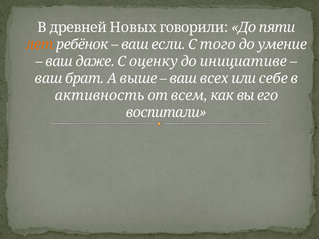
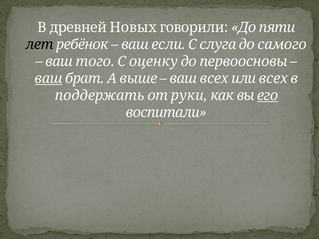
лет colour: orange -> black
того: того -> слуга
умение: умение -> самого
даже: даже -> того
инициативе: инициативе -> первоосновы
ваш at (49, 79) underline: none -> present
или себе: себе -> всех
активность: активность -> поддержать
всем: всем -> руки
его underline: none -> present
